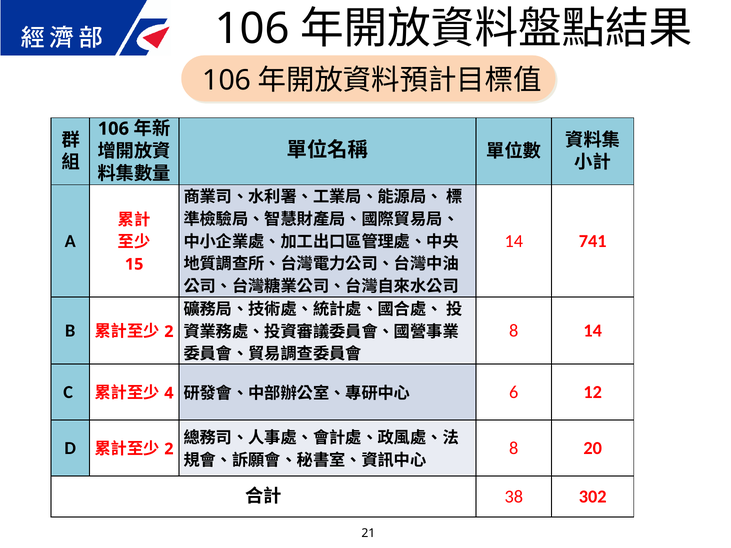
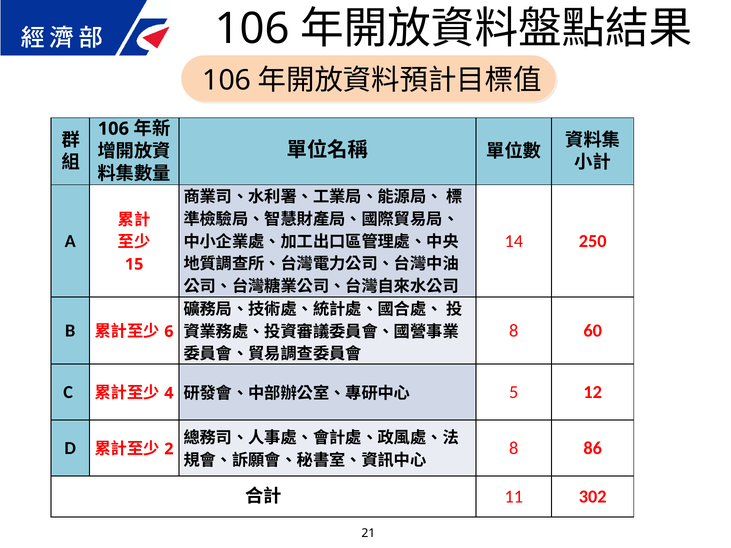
741: 741 -> 250
2 at (169, 332): 2 -> 6
8 14: 14 -> 60
6: 6 -> 5
20: 20 -> 86
38: 38 -> 11
